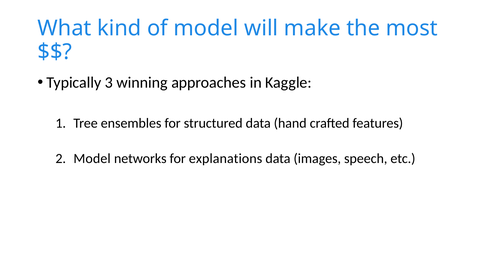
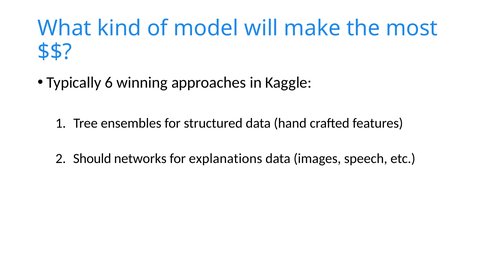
3: 3 -> 6
2 Model: Model -> Should
